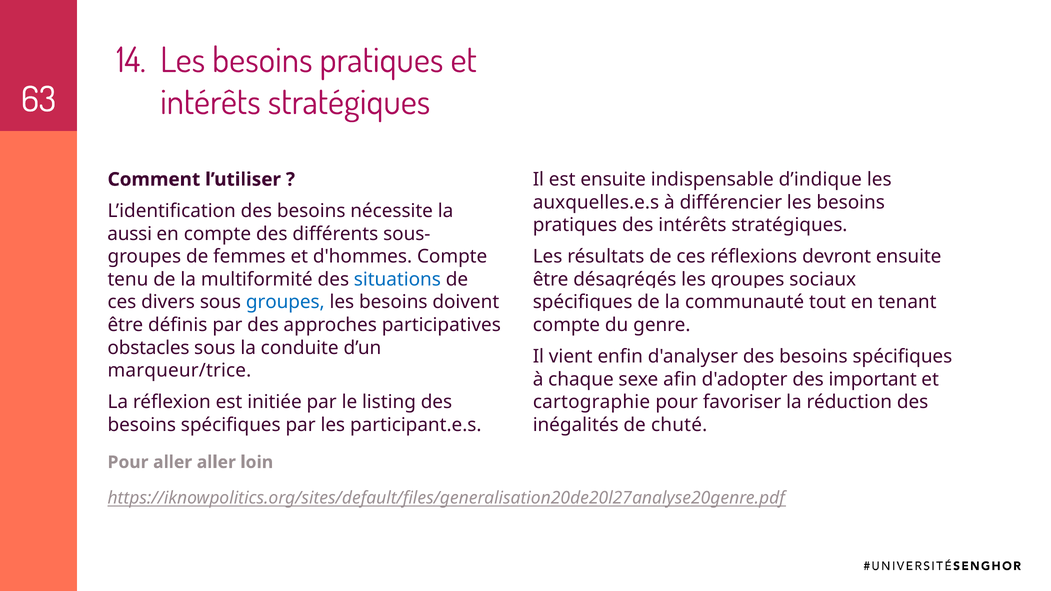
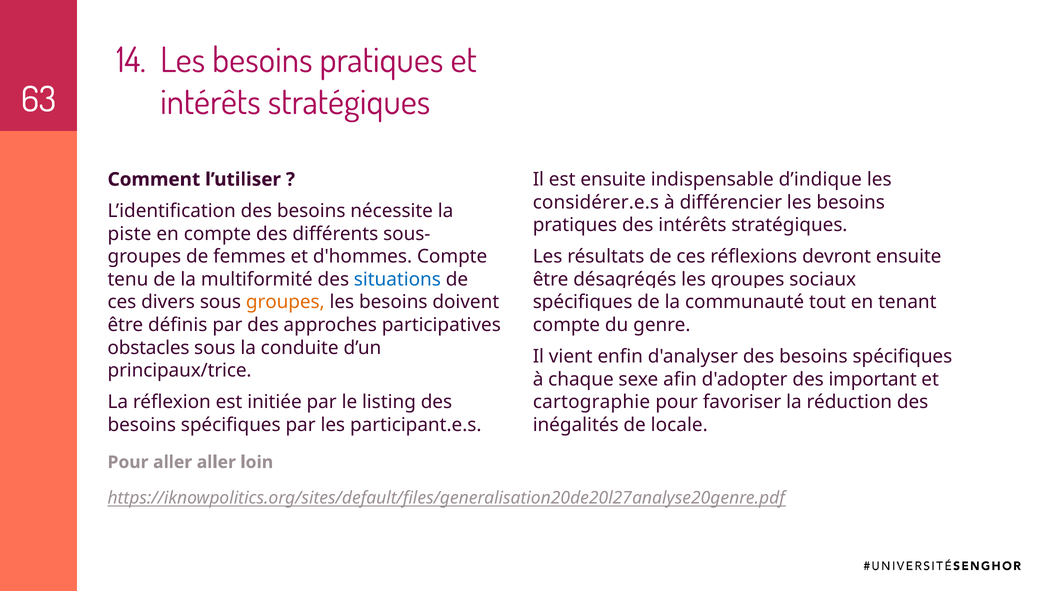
auxquelles.e.s: auxquelles.e.s -> considérer.e.s
aussi: aussi -> piste
groupes at (285, 302) colour: blue -> orange
marqueur/trice: marqueur/trice -> principaux/trice
chuté: chuté -> locale
